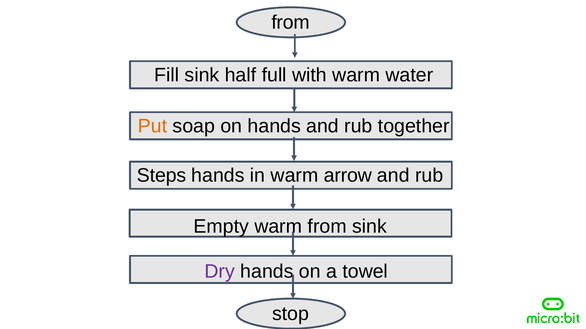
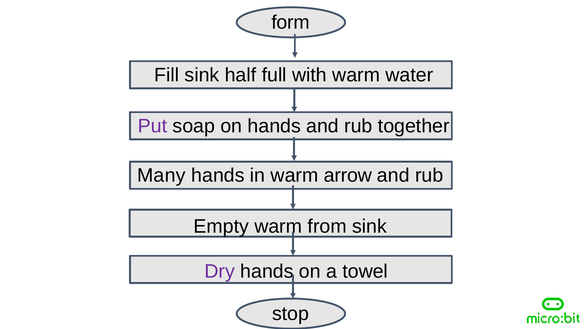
from at (291, 23): from -> form
Put colour: orange -> purple
Steps: Steps -> Many
